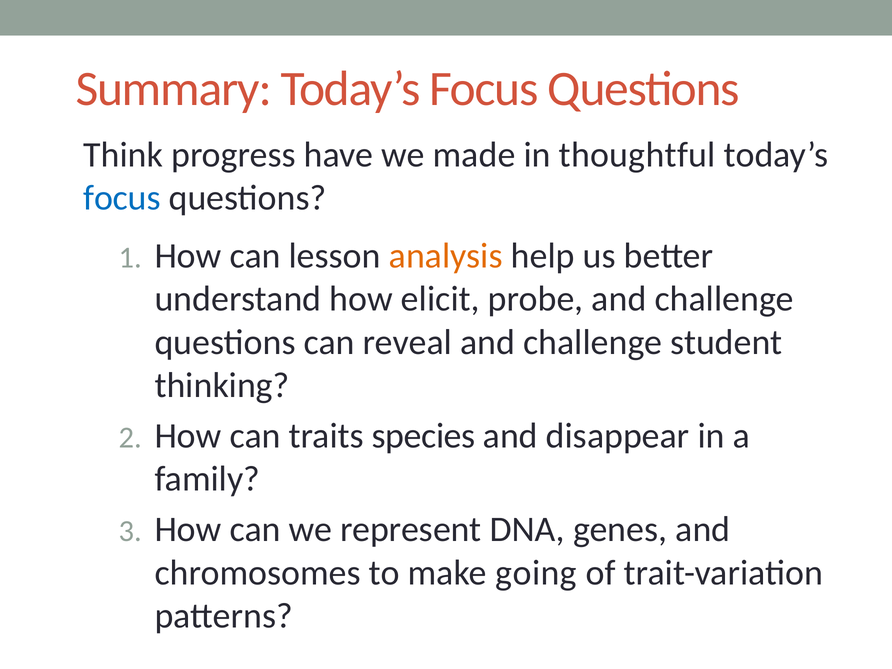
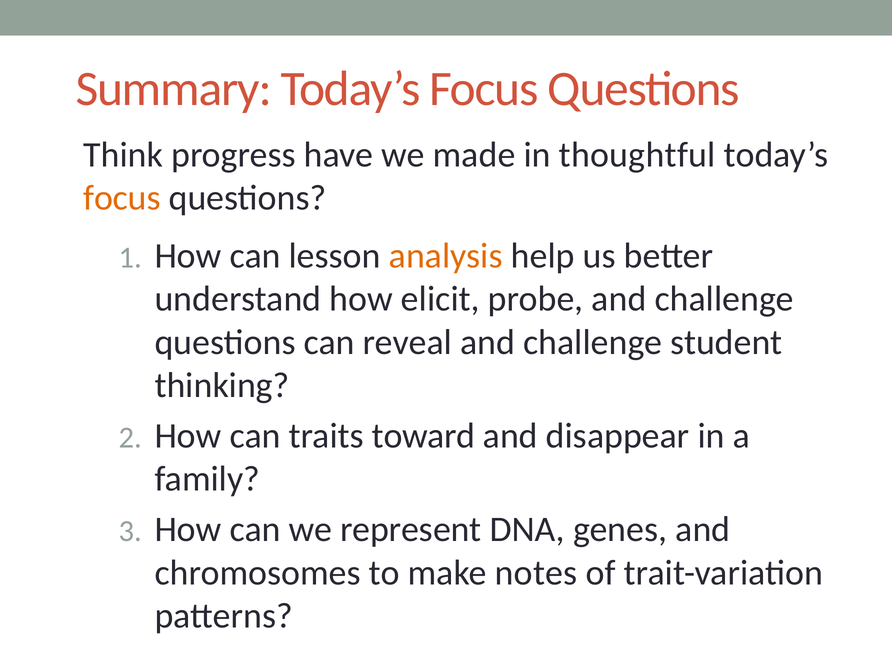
focus at (122, 198) colour: blue -> orange
species: species -> toward
going: going -> notes
